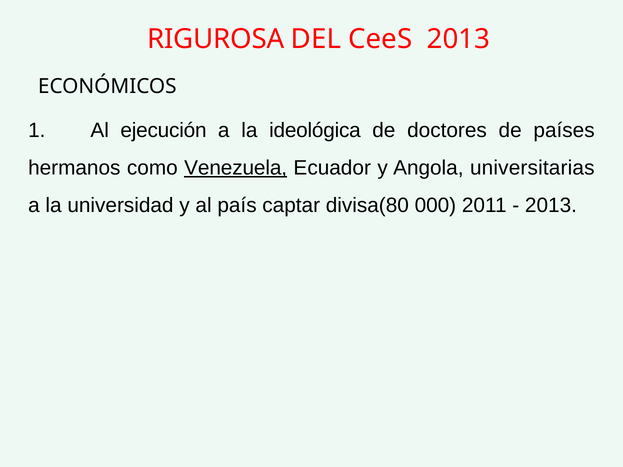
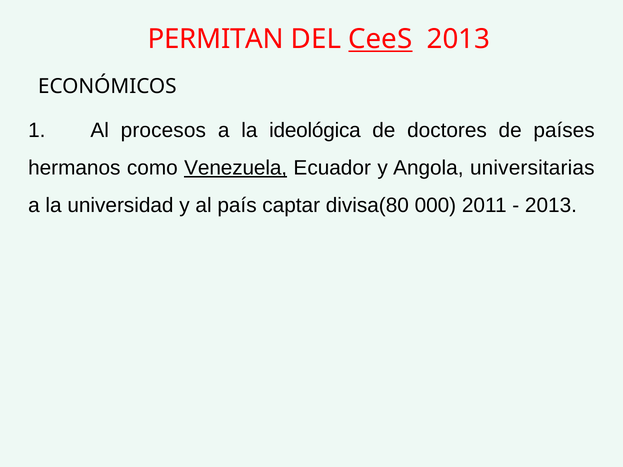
RIGUROSA: RIGUROSA -> PERMITAN
CeeS underline: none -> present
ejecución: ejecución -> procesos
